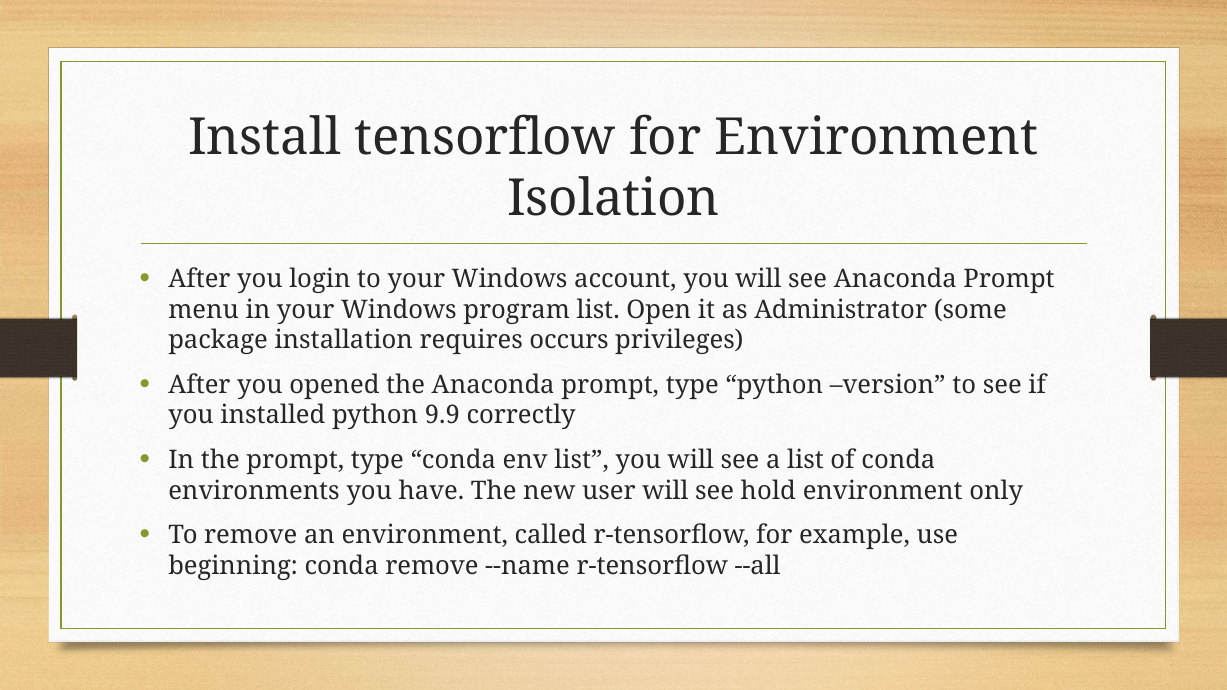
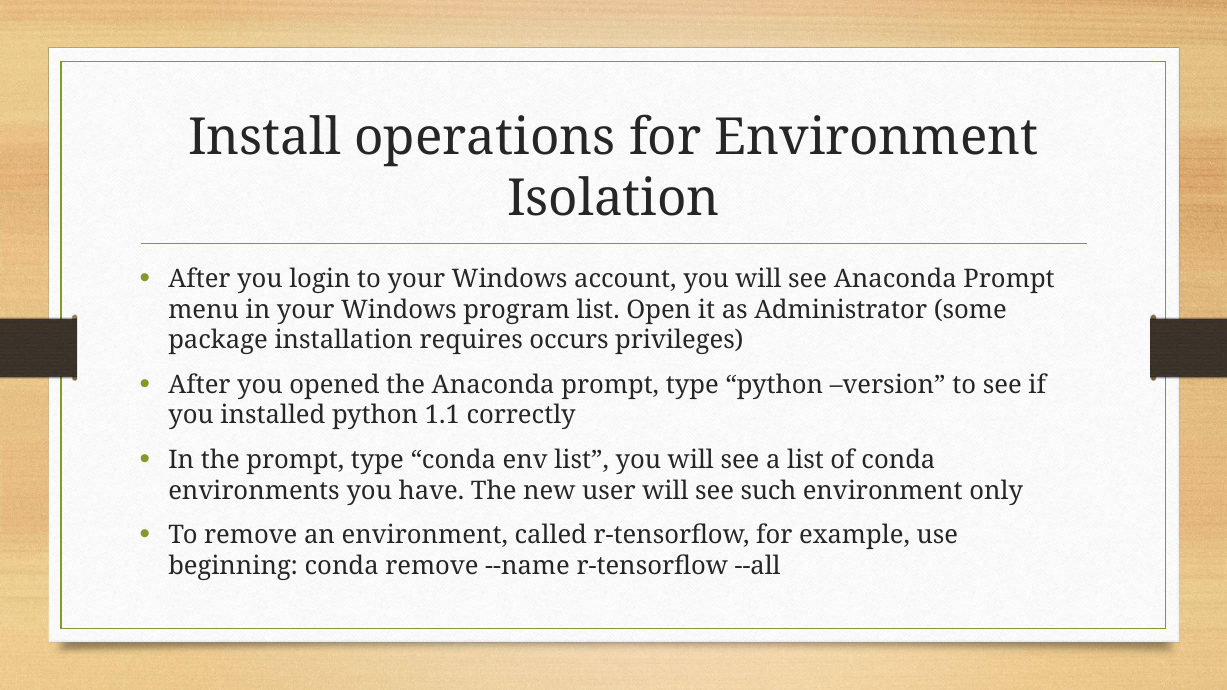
tensorflow: tensorflow -> operations
9.9: 9.9 -> 1.1
hold: hold -> such
